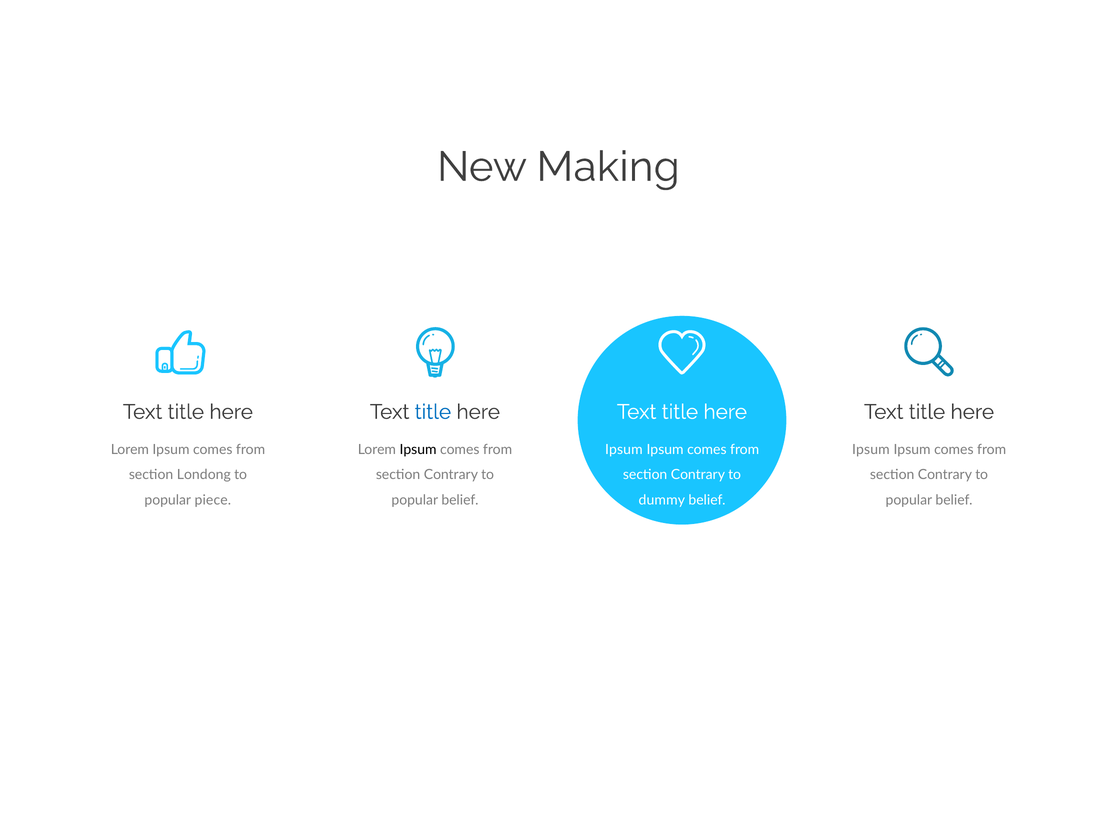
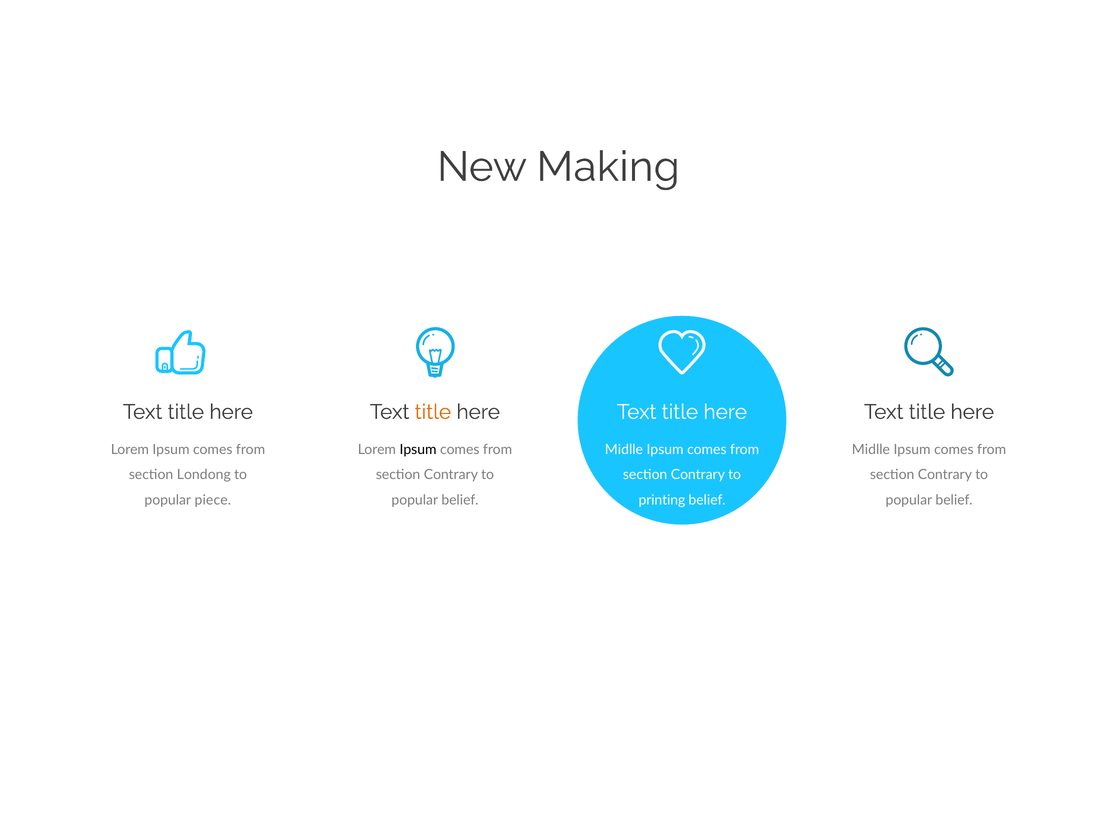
title at (433, 412) colour: blue -> orange
Ipsum at (624, 449): Ipsum -> Midlle
Ipsum at (871, 449): Ipsum -> Midlle
dummy: dummy -> printing
